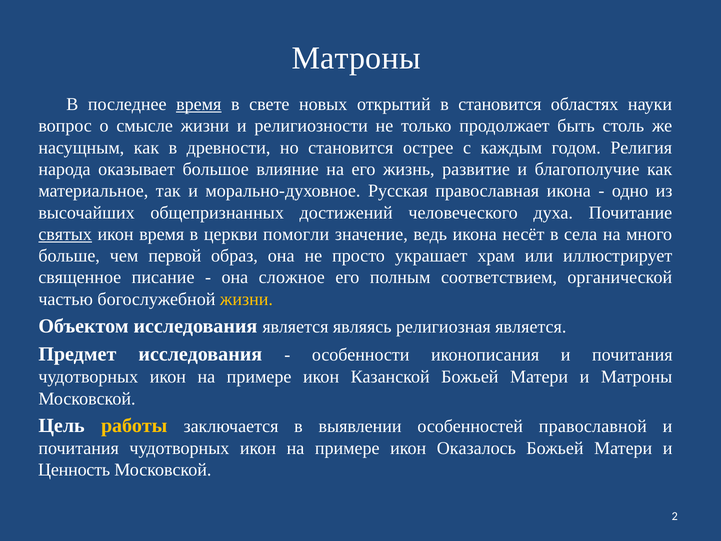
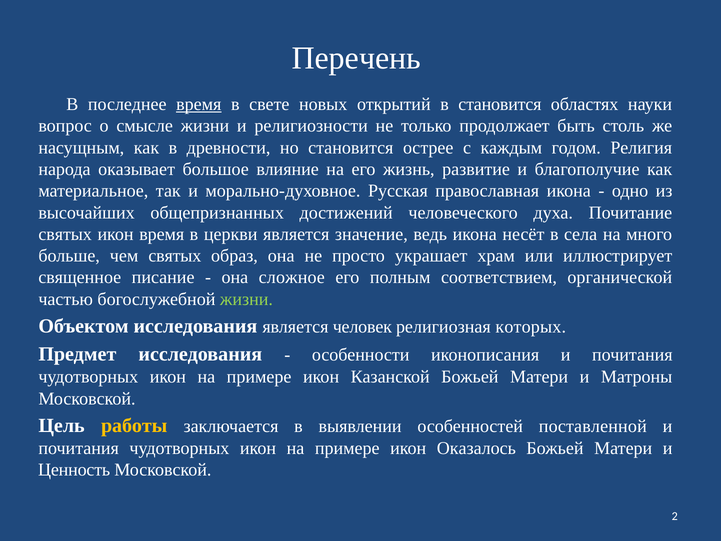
Матроны at (356, 58): Матроны -> Перечень
святых at (65, 234) underline: present -> none
церкви помогли: помогли -> является
чем первой: первой -> святых
жизни at (246, 299) colour: yellow -> light green
являясь: являясь -> человек
религиозная является: является -> которых
православной: православной -> поставленной
